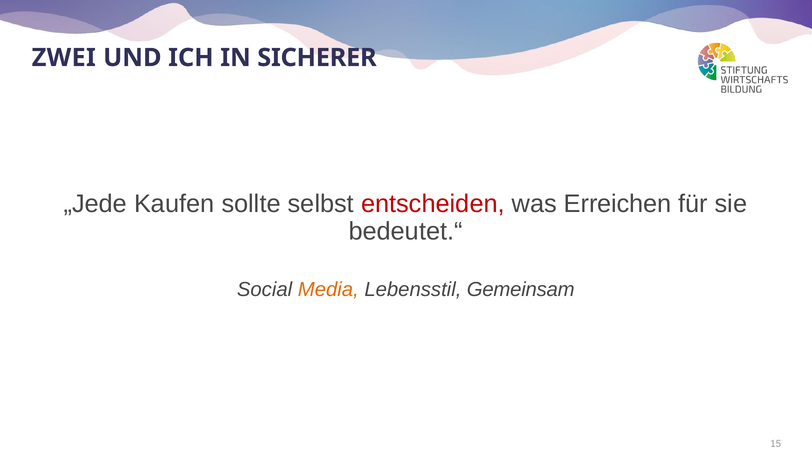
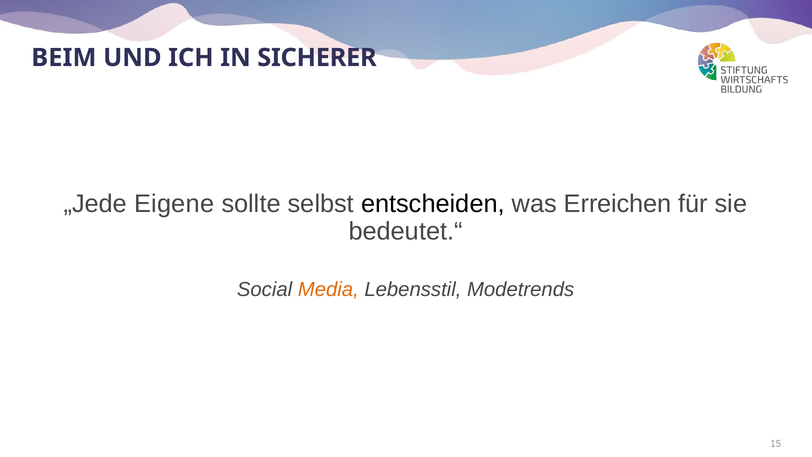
ZWEI: ZWEI -> BEIM
Kaufen: Kaufen -> Eigene
entscheiden colour: red -> black
Gemeinsam: Gemeinsam -> Modetrends
